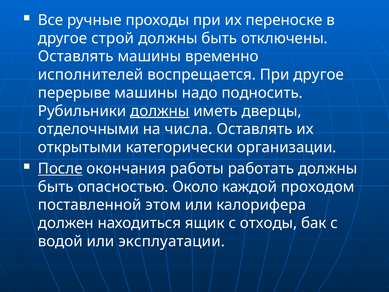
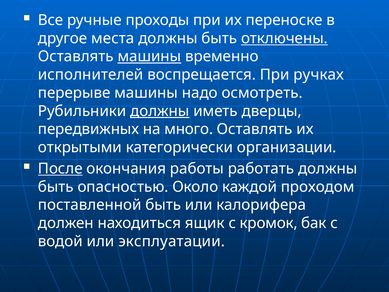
строй: строй -> места
отключены underline: none -> present
машины at (149, 56) underline: none -> present
При другое: другое -> ручках
подносить: подносить -> осмотреть
отделочными: отделочными -> передвижных
числа: числа -> много
поставленной этом: этом -> быть
отходы: отходы -> кромок
